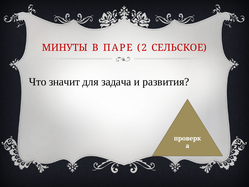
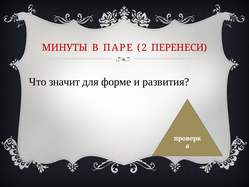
СЕЛЬСКОЕ: СЕЛЬСКОЕ -> ПЕРЕНЕСИ
задача: задача -> форме
